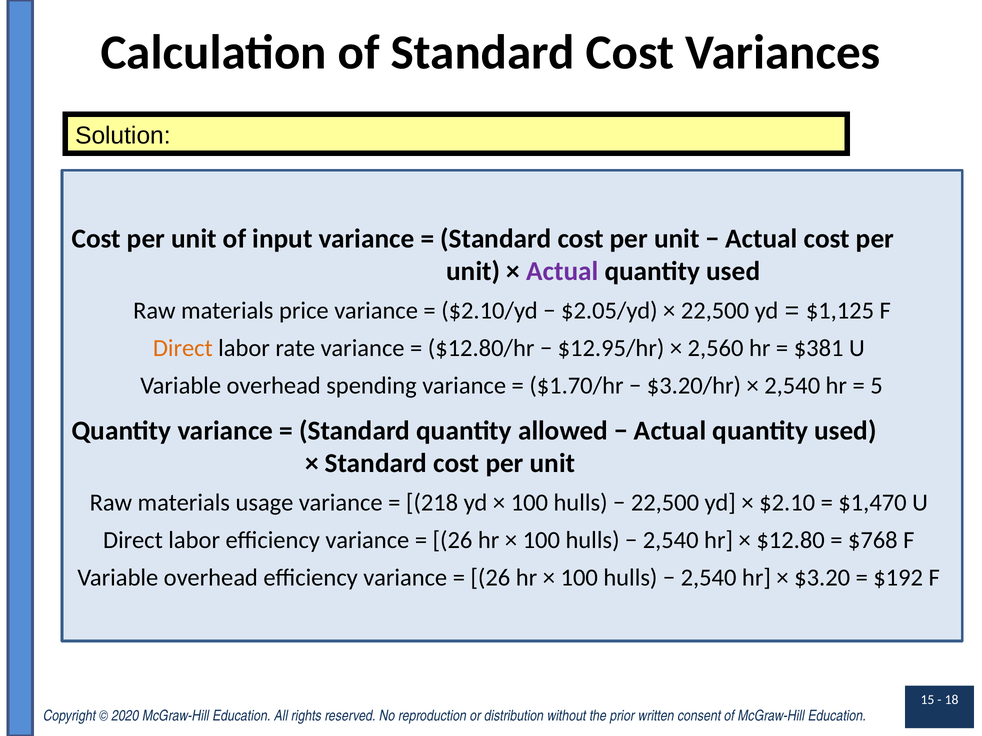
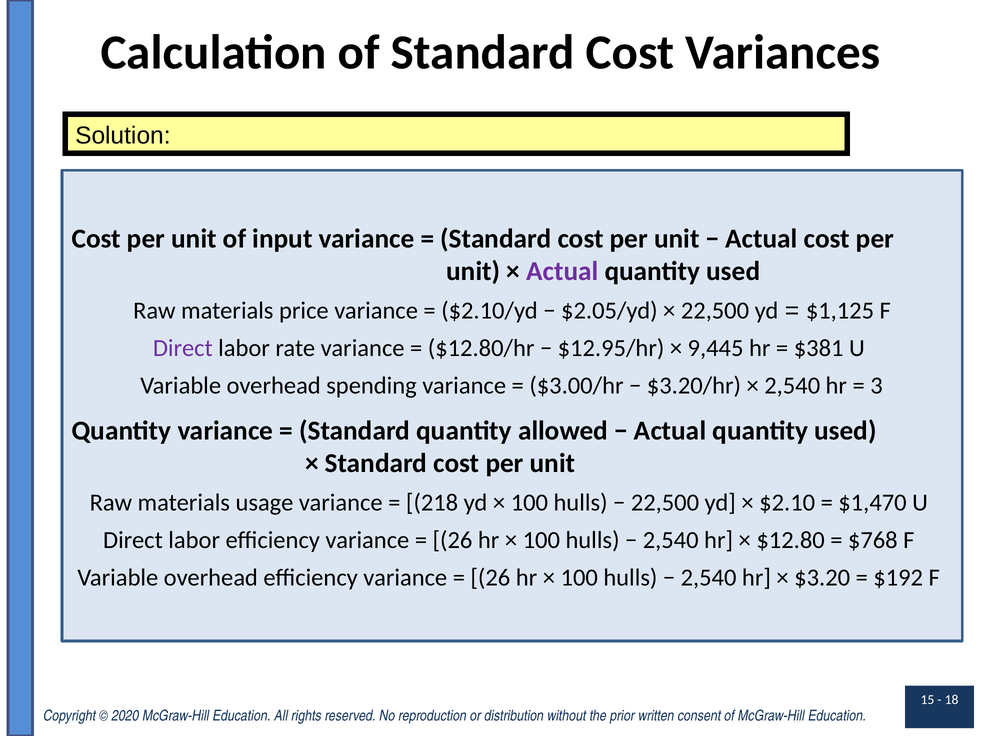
Direct at (183, 348) colour: orange -> purple
2,560: 2,560 -> 9,445
$1.70/hr: $1.70/hr -> $3.00/hr
5: 5 -> 3
